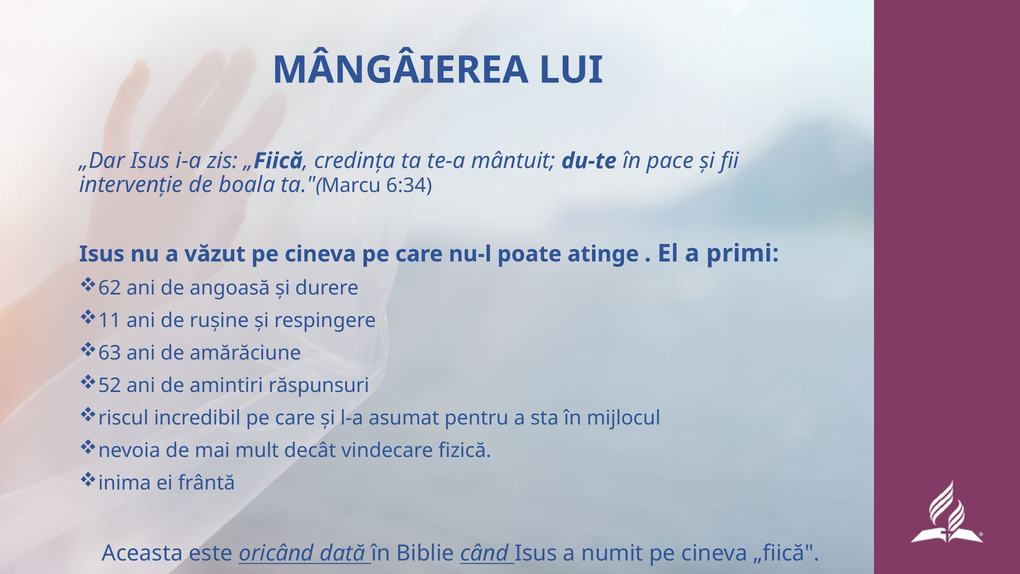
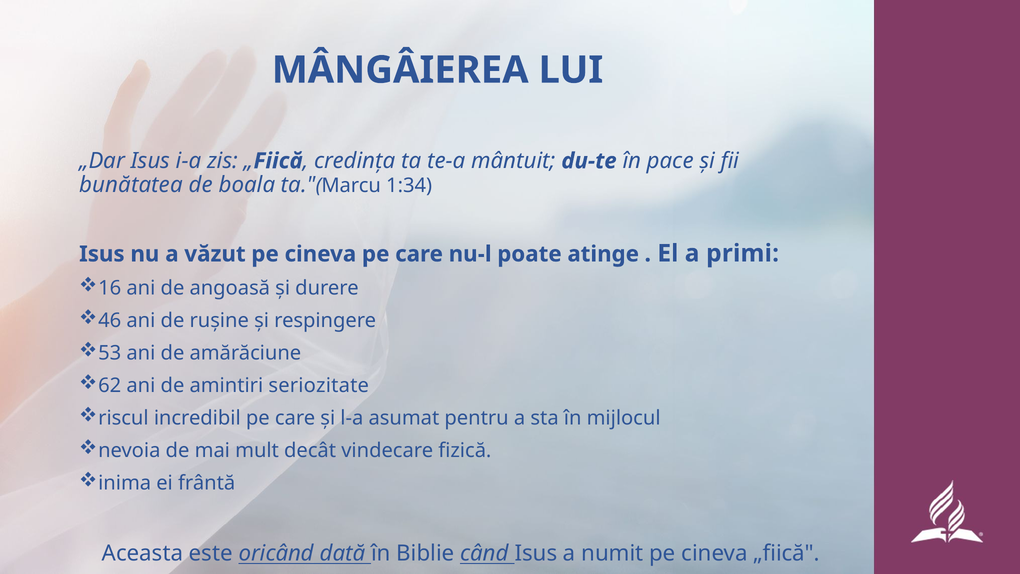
intervenție: intervenție -> bunătatea
6:34: 6:34 -> 1:34
62: 62 -> 16
11: 11 -> 46
63: 63 -> 53
52: 52 -> 62
răspunsuri: răspunsuri -> seriozitate
